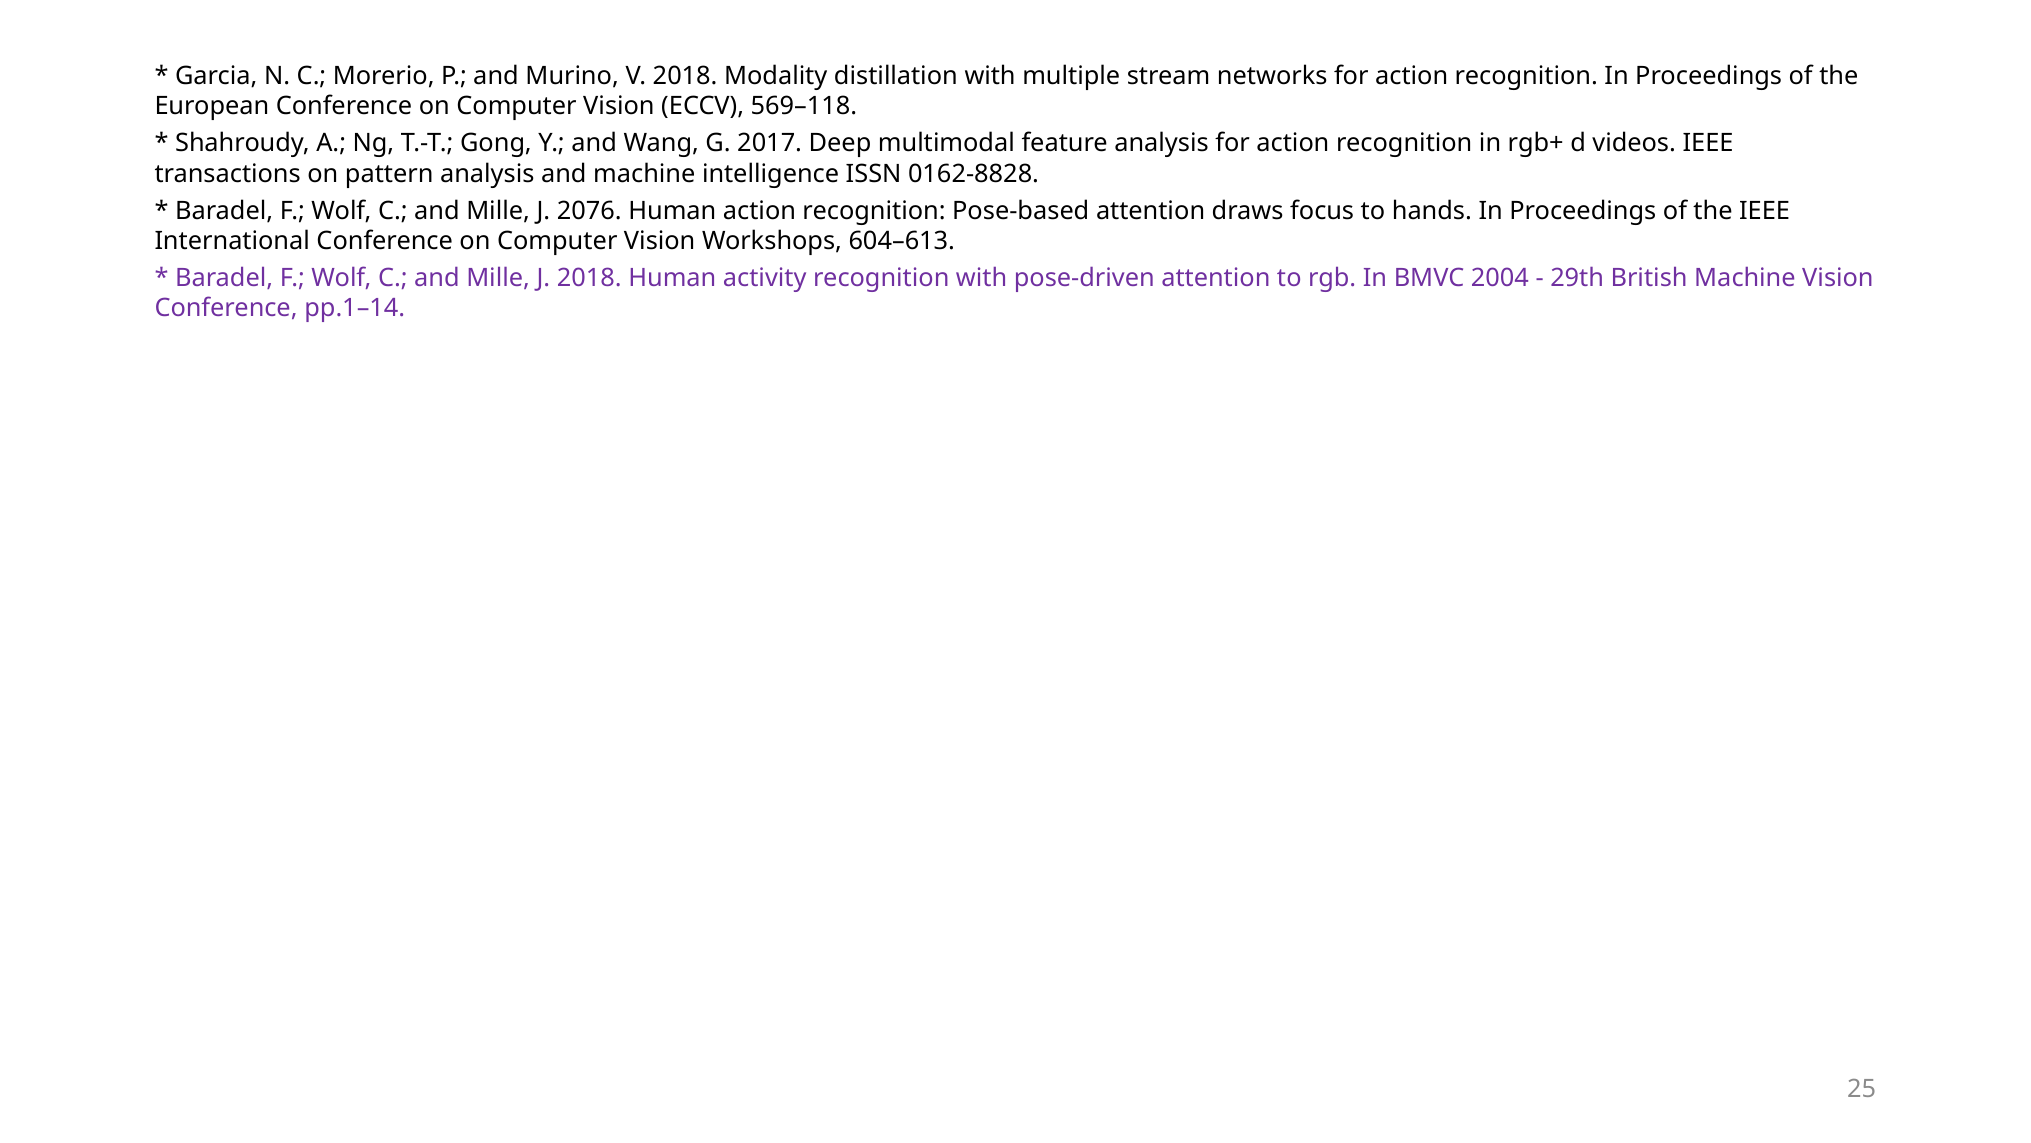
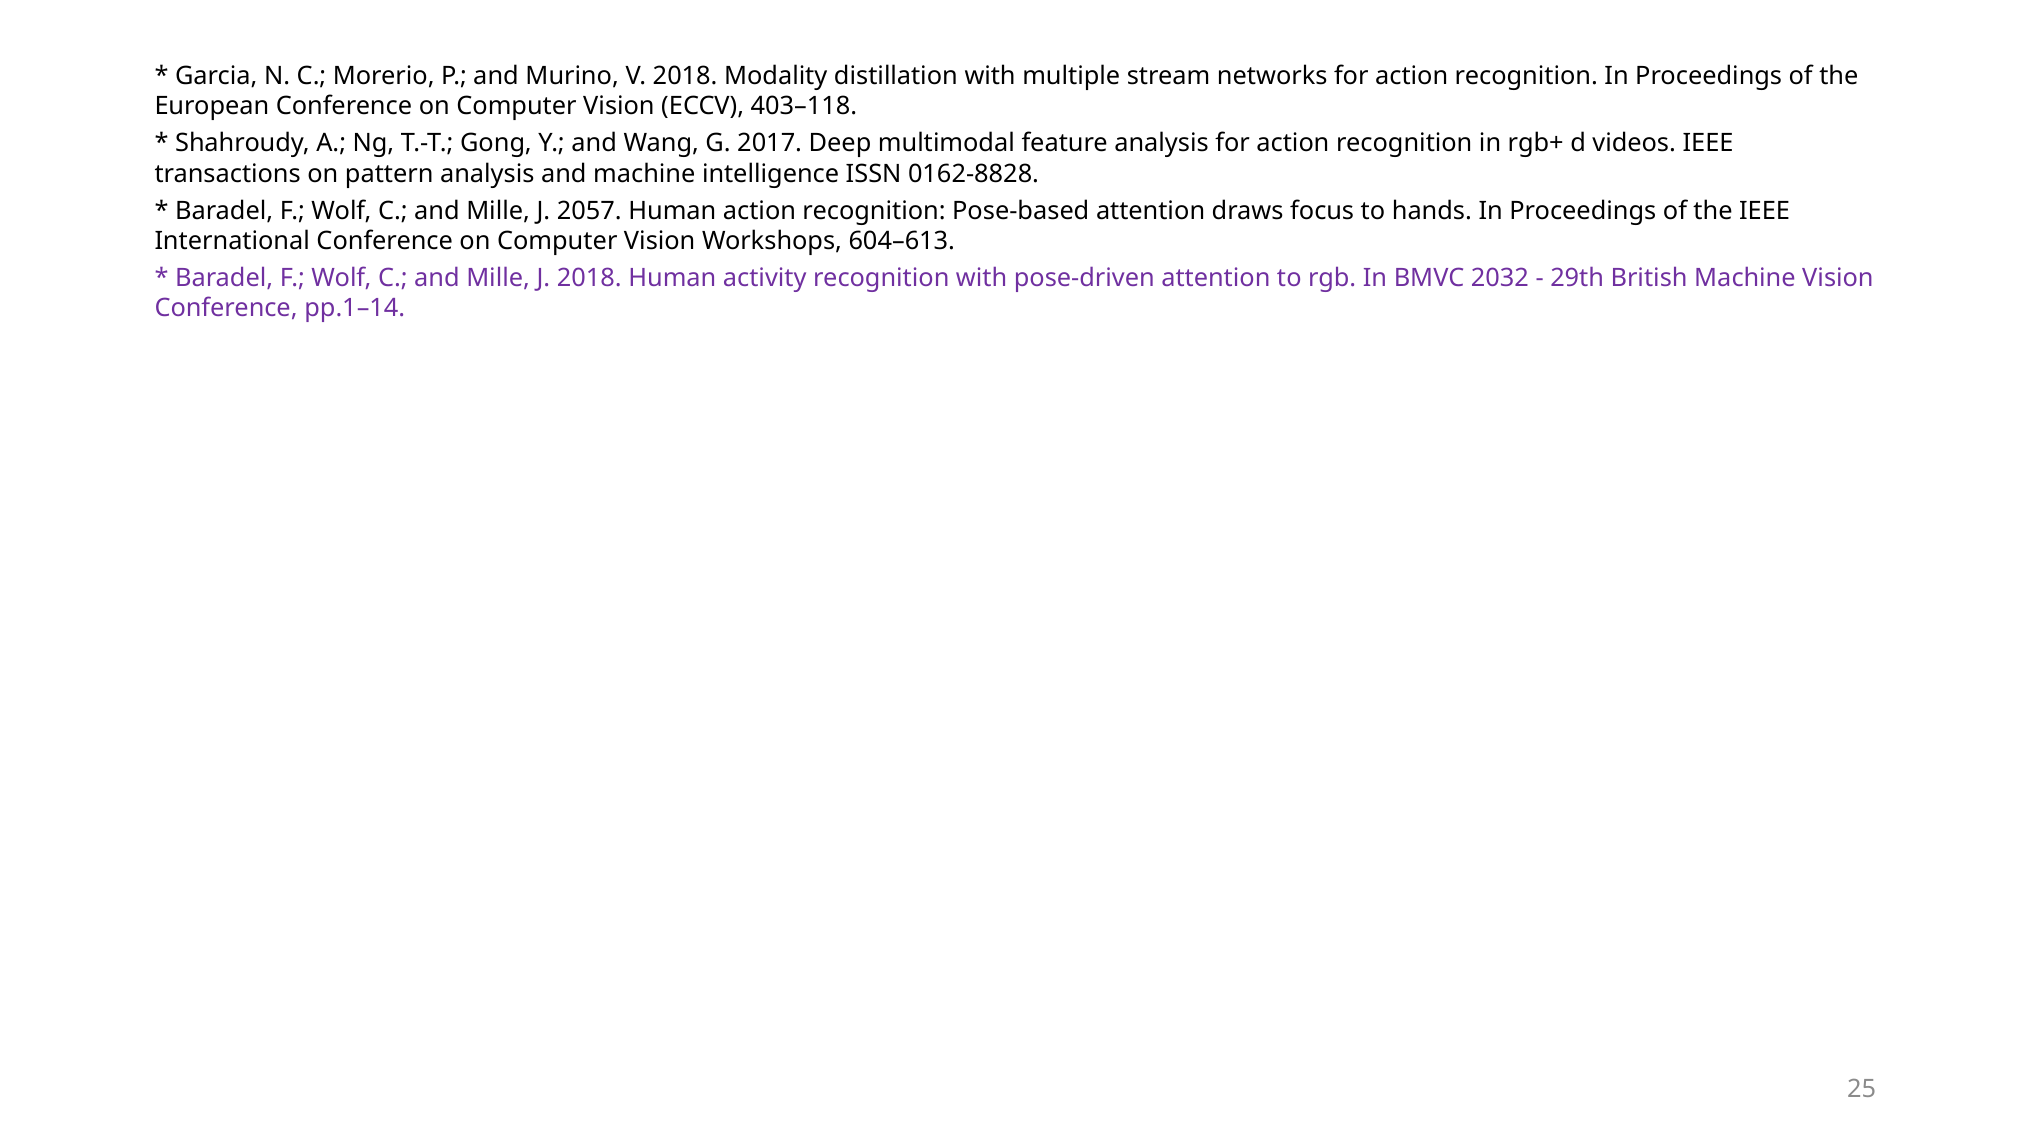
569–118: 569–118 -> 403–118
2076: 2076 -> 2057
2004: 2004 -> 2032
